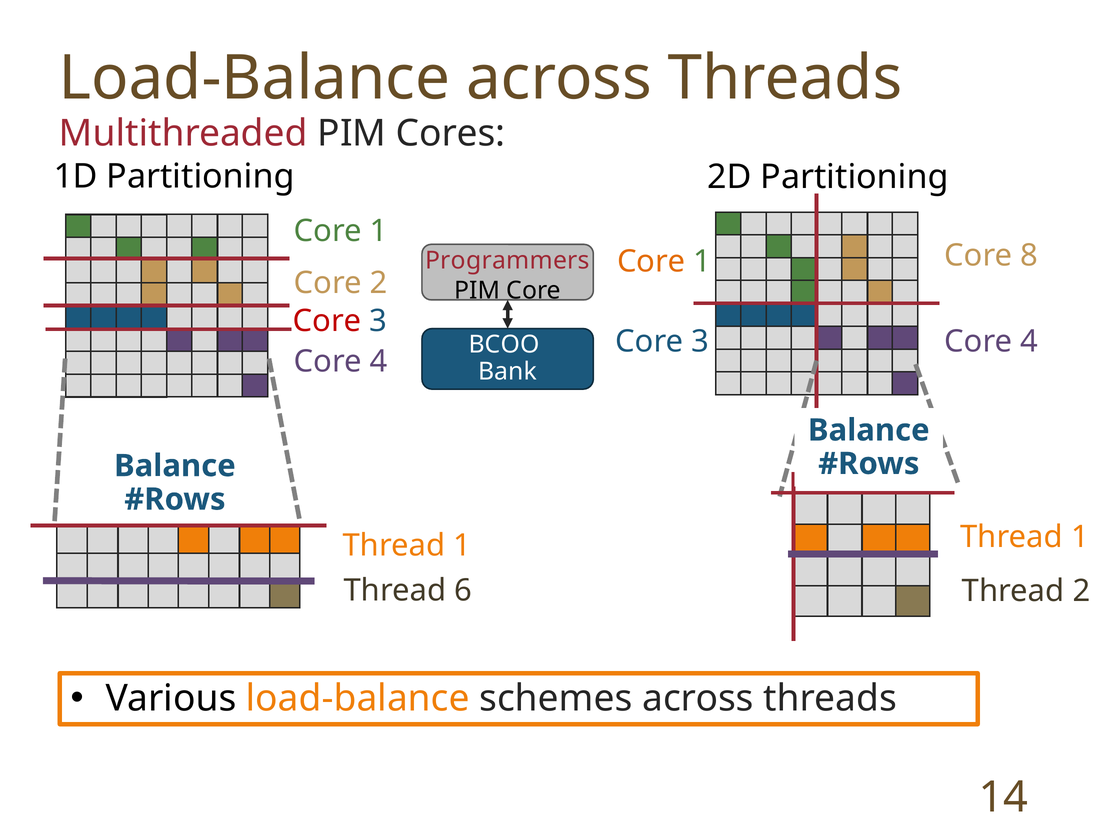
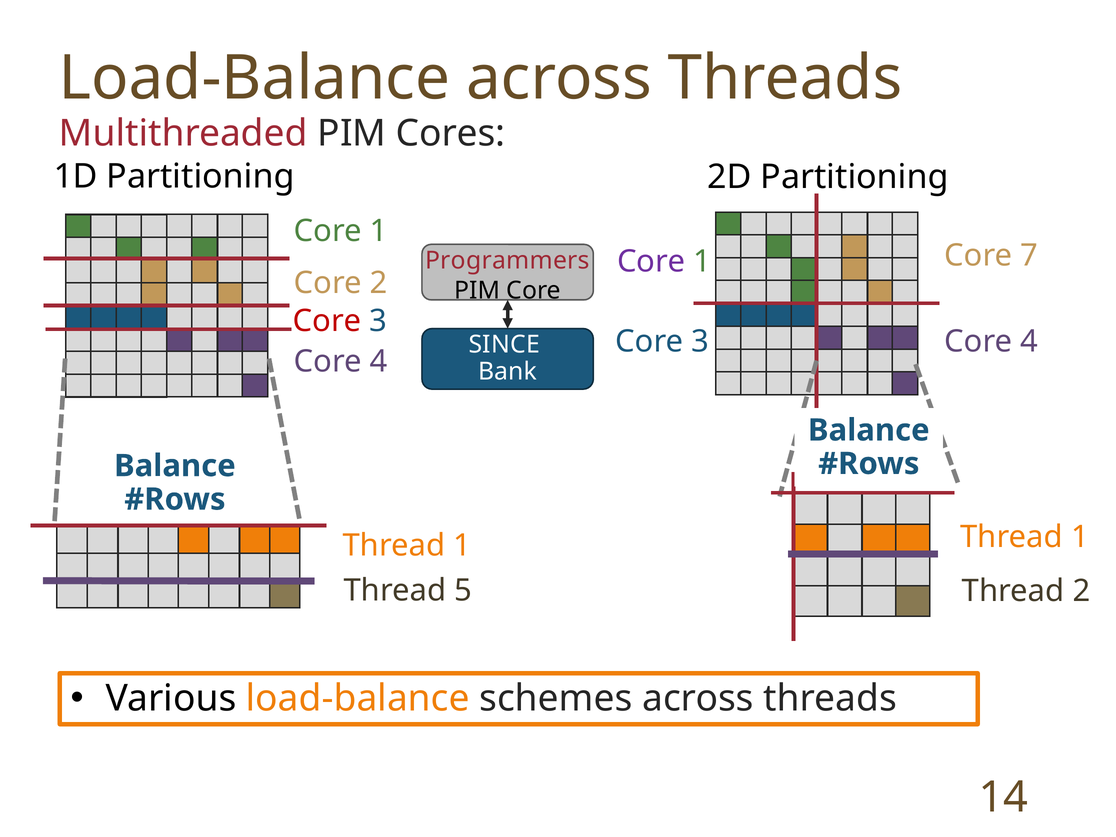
Core at (651, 261) colour: orange -> purple
8: 8 -> 7
ΒCOO: ΒCOO -> SINCE
6: 6 -> 5
